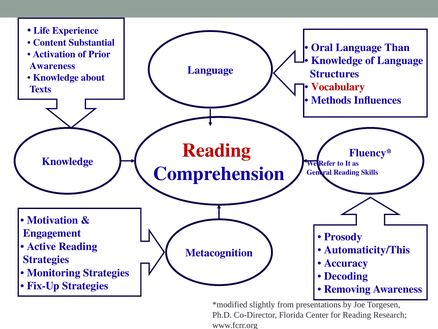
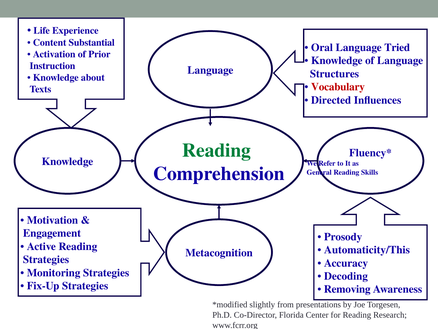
Than: Than -> Tried
Awareness at (52, 66): Awareness -> Instruction
Methods: Methods -> Directed
Reading at (217, 150) colour: red -> green
